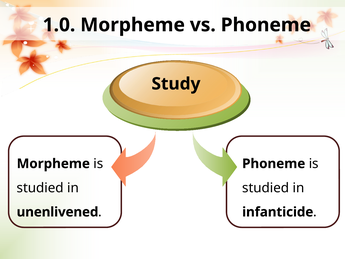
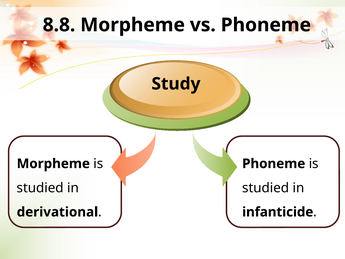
1.0: 1.0 -> 8.8
unenlivened: unenlivened -> derivational
